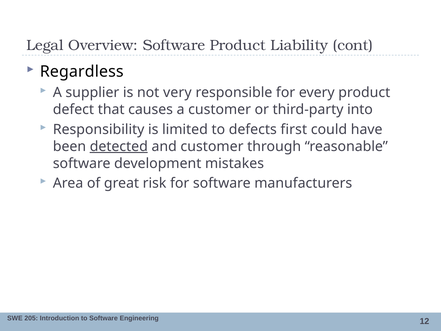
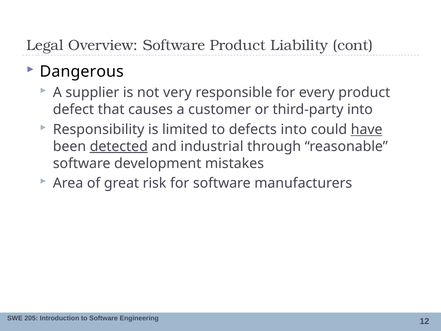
Regardless: Regardless -> Dangerous
defects first: first -> into
have underline: none -> present
and customer: customer -> industrial
